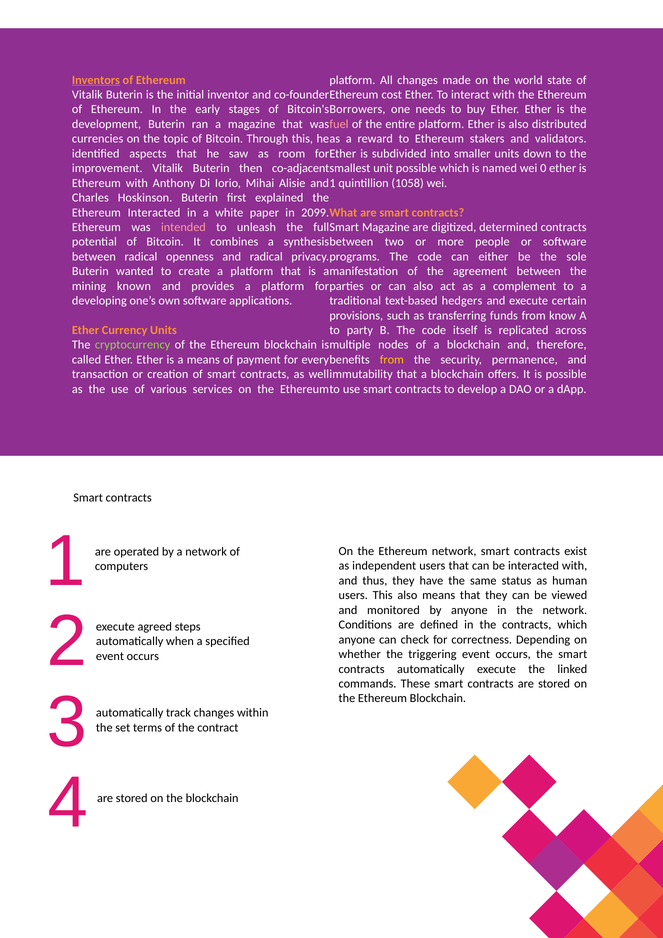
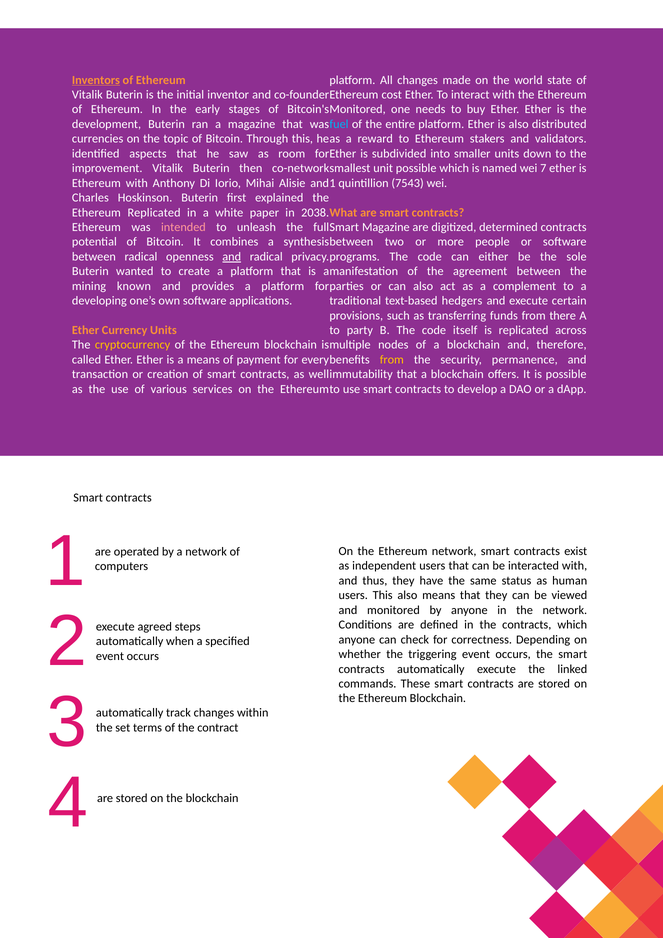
Borrowers at (357, 109): Borrowers -> Monitored
fuel colour: pink -> light blue
co-adjacent: co-adjacent -> co-network
0: 0 -> 7
1058: 1058 -> 7543
Ethereum Interacted: Interacted -> Replicated
2099: 2099 -> 2038
and at (232, 257) underline: none -> present
know: know -> there
cryptocurrency colour: light green -> yellow
